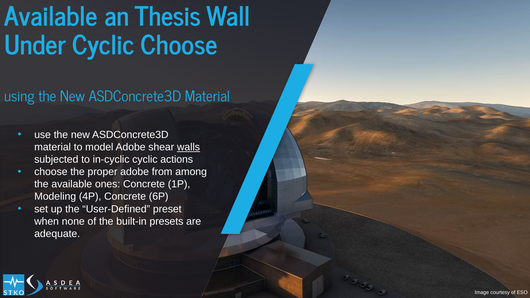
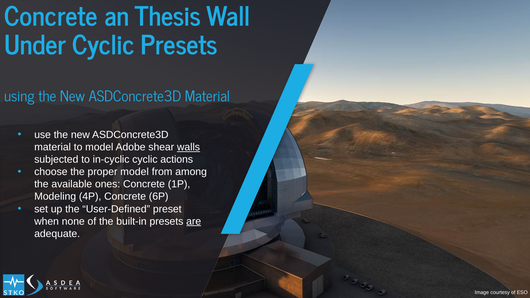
Available at (51, 17): Available -> Concrete
Cyclic Choose: Choose -> Presets
proper adobe: adobe -> model
are underline: none -> present
